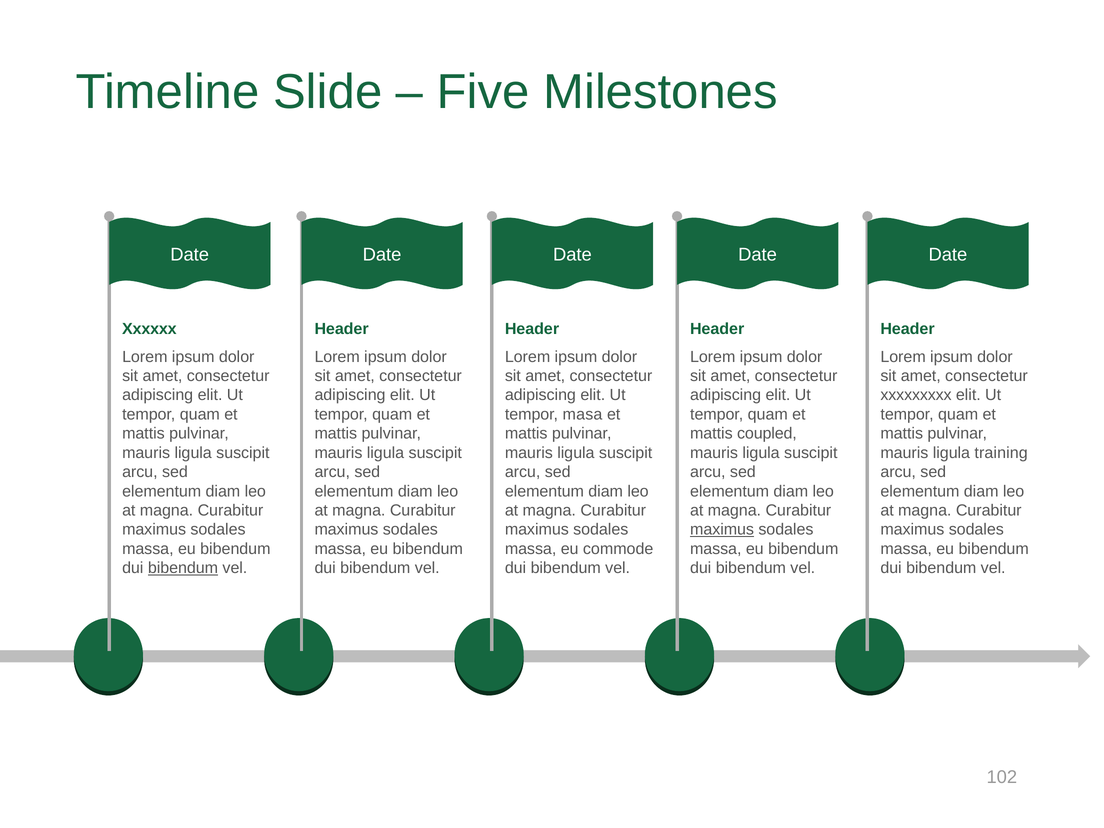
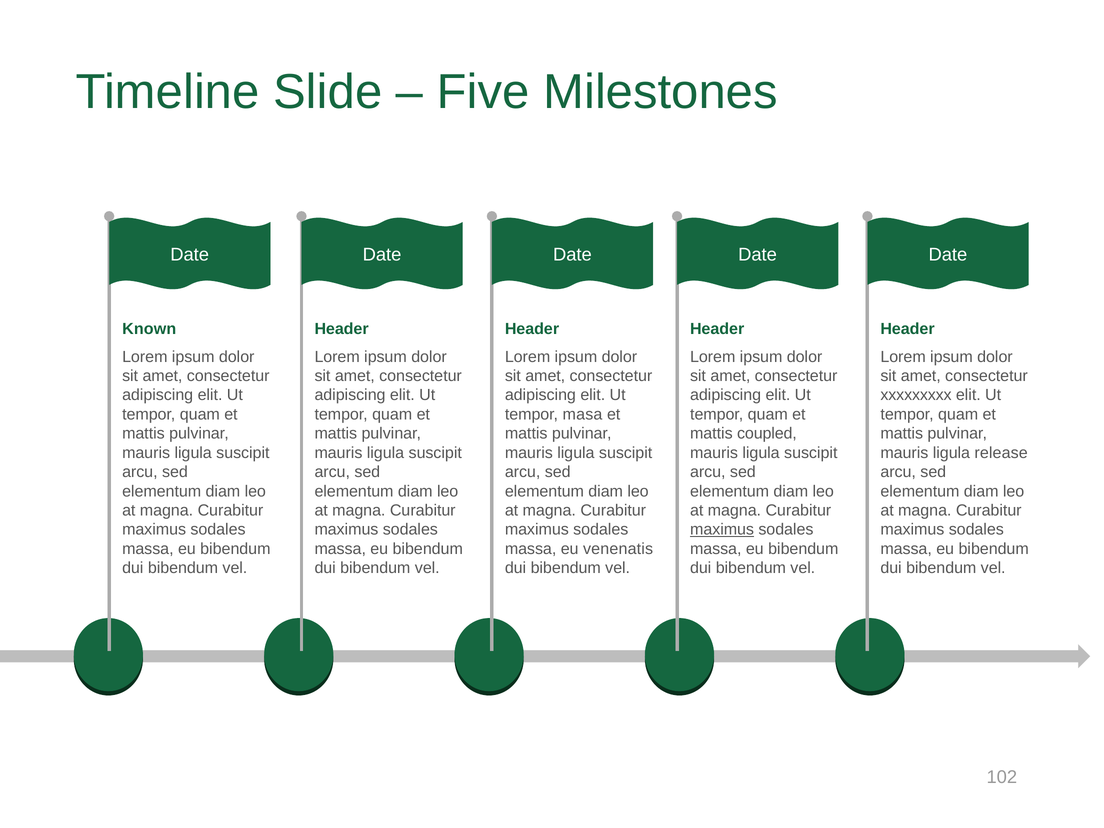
Xxxxxx: Xxxxxx -> Known
training: training -> release
commode: commode -> venenatis
bibendum at (183, 568) underline: present -> none
